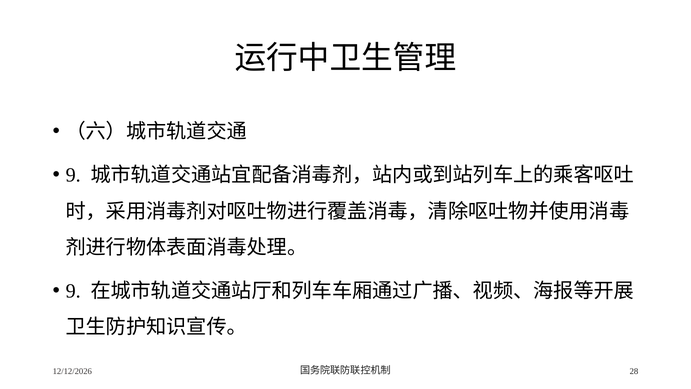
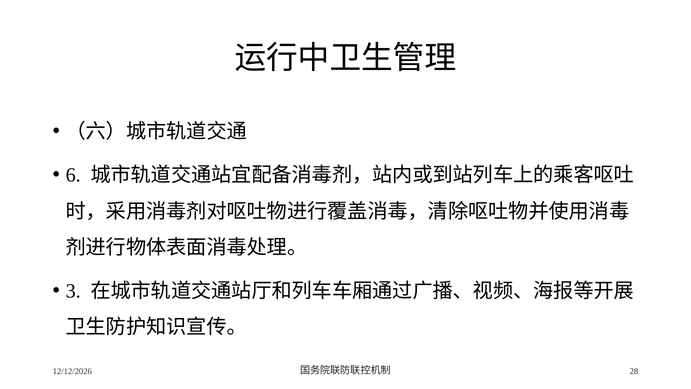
9 at (73, 175): 9 -> 6
9 at (73, 291): 9 -> 3
